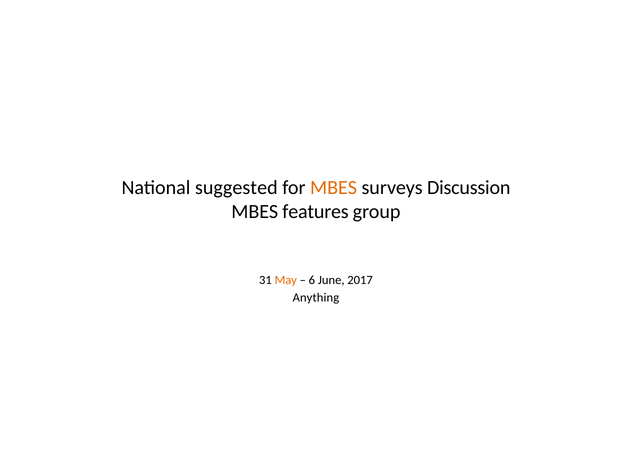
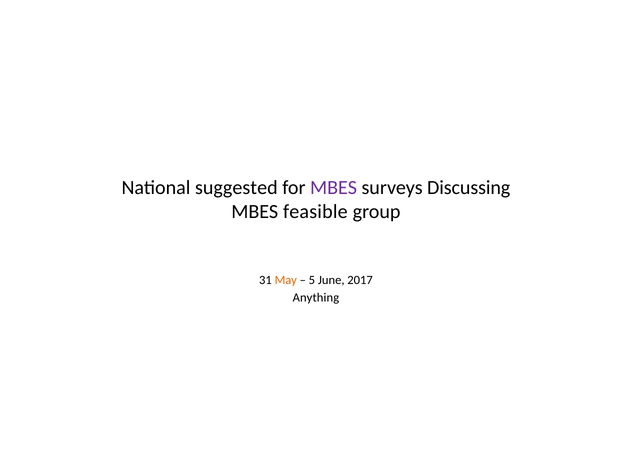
MBES at (334, 187) colour: orange -> purple
Discussion: Discussion -> Discussing
features: features -> feasible
6: 6 -> 5
